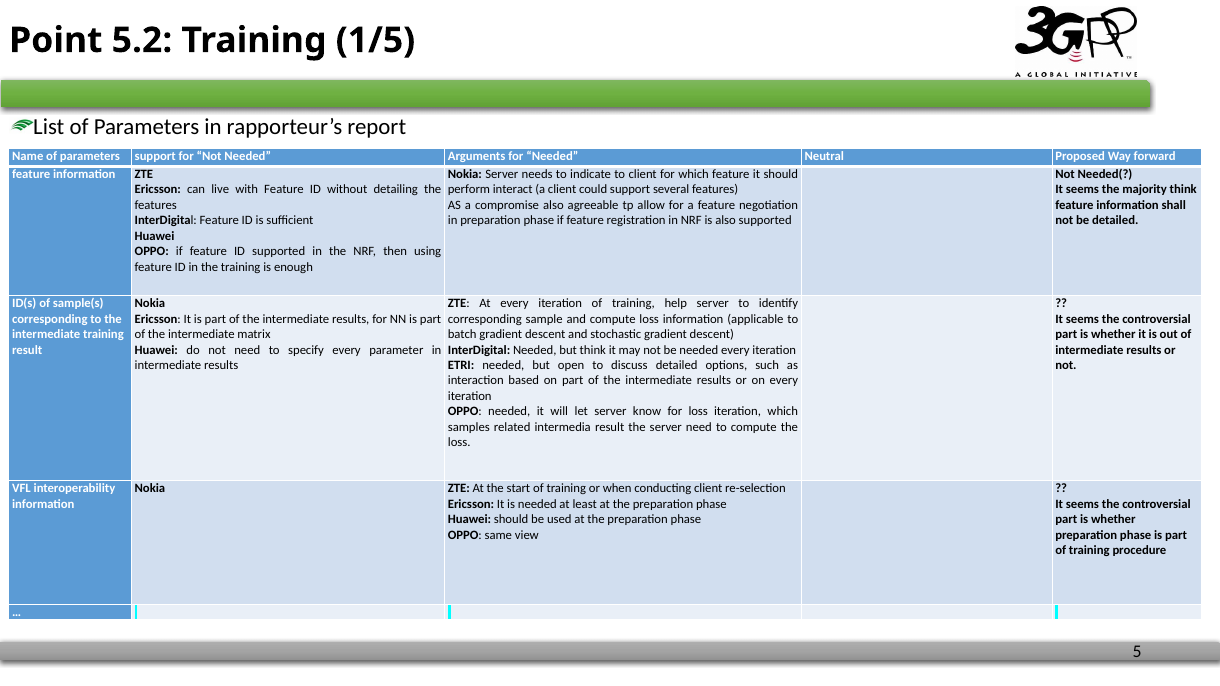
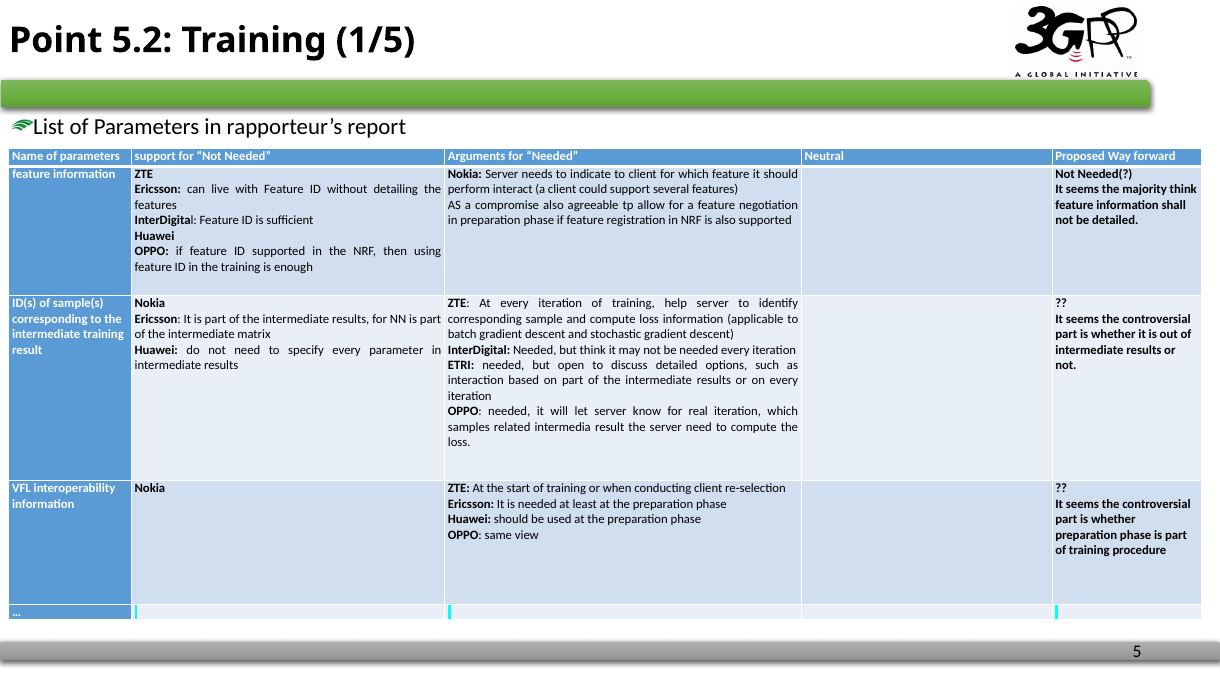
for loss: loss -> real
